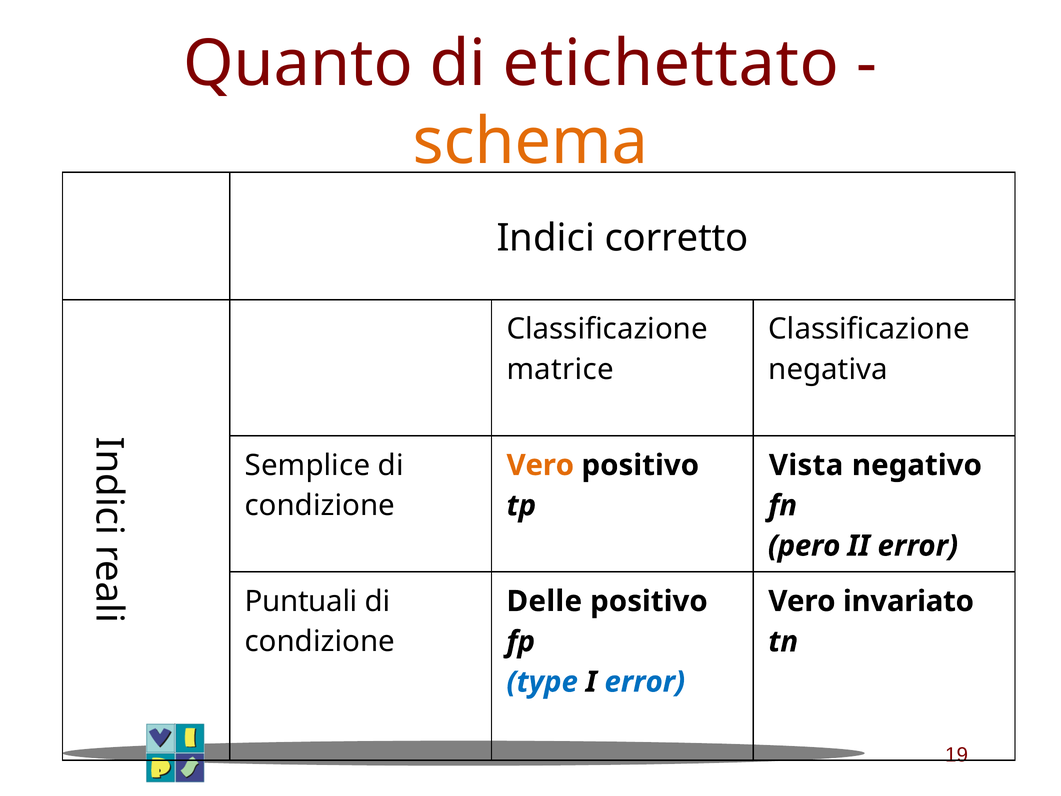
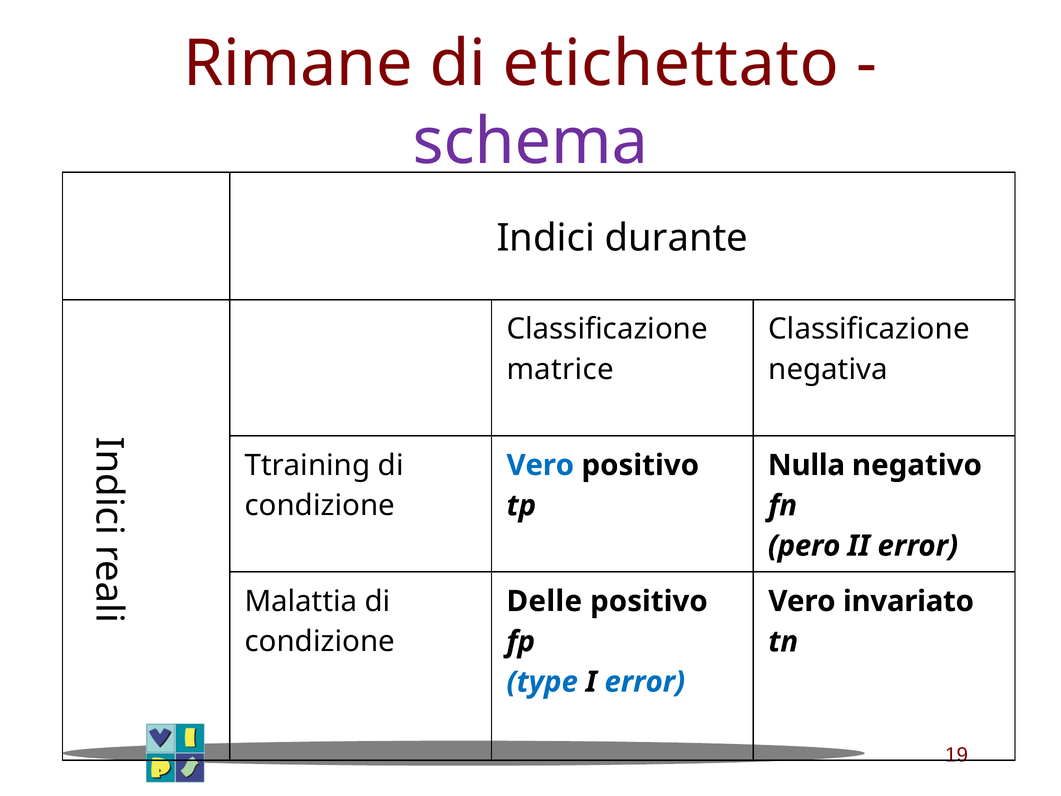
Quanto: Quanto -> Rimane
schema colour: orange -> purple
corretto: corretto -> durante
Semplice: Semplice -> Ttraining
Vero at (540, 465) colour: orange -> blue
Vista: Vista -> Nulla
Puntuali: Puntuali -> Malattia
